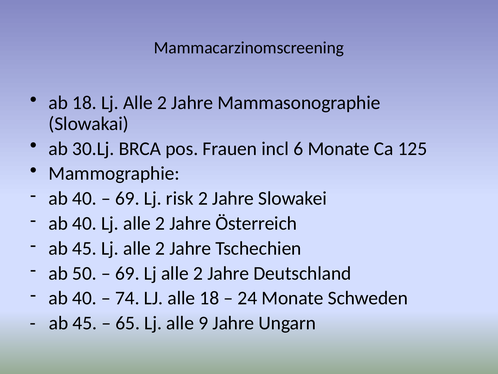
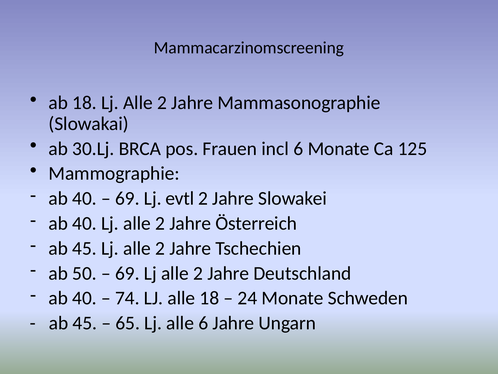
risk: risk -> evtl
alle 9: 9 -> 6
